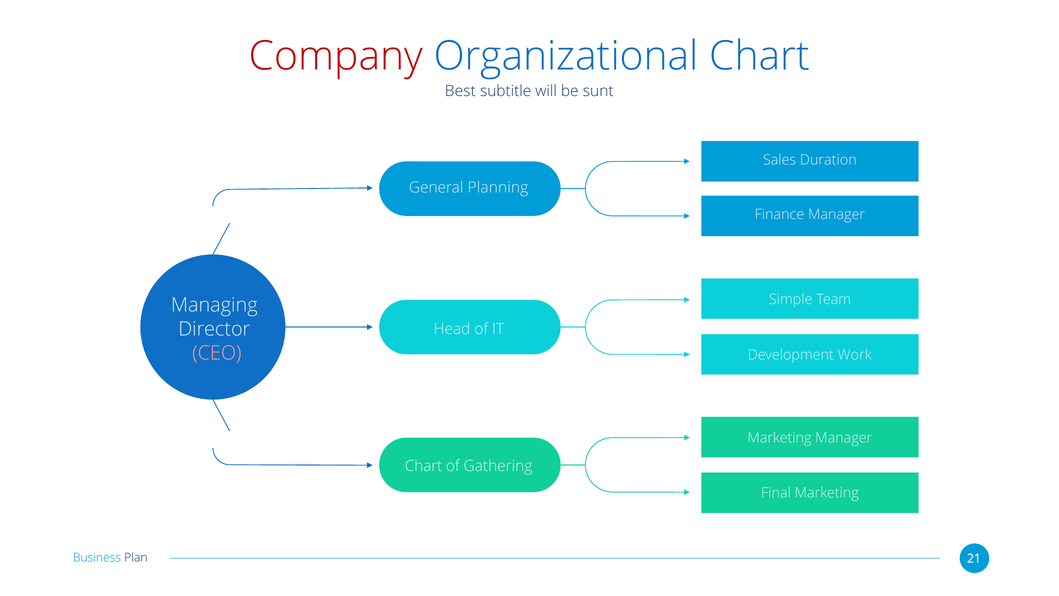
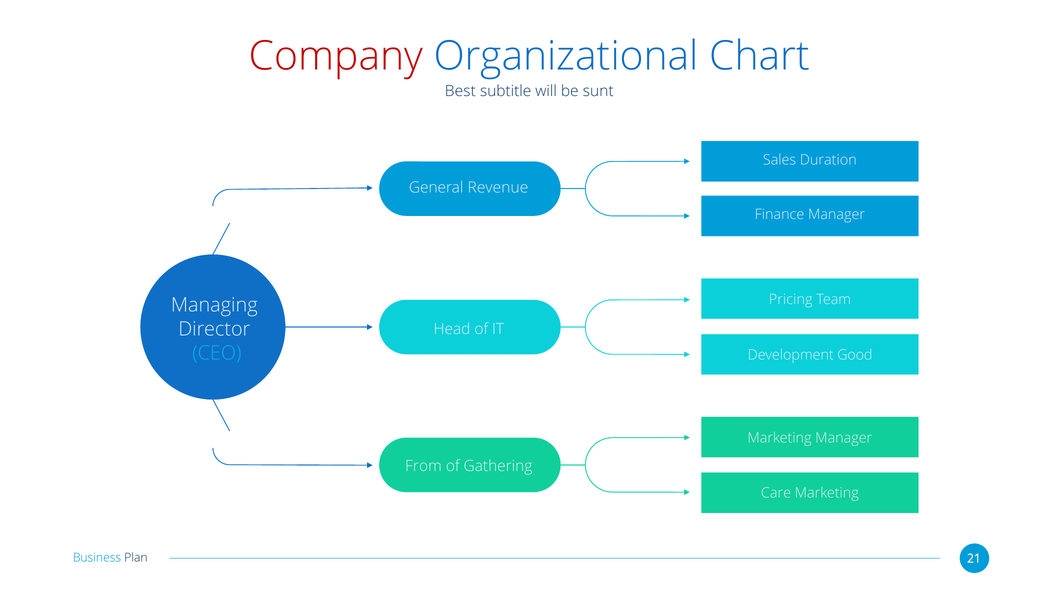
Planning: Planning -> Revenue
Simple: Simple -> Pricing
CEO colour: pink -> light blue
Work: Work -> Good
Chart at (424, 466): Chart -> From
Final: Final -> Care
